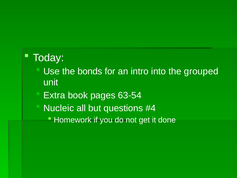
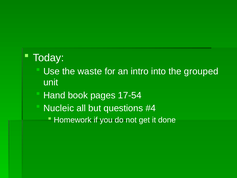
bonds: bonds -> waste
Extra: Extra -> Hand
63-54: 63-54 -> 17-54
